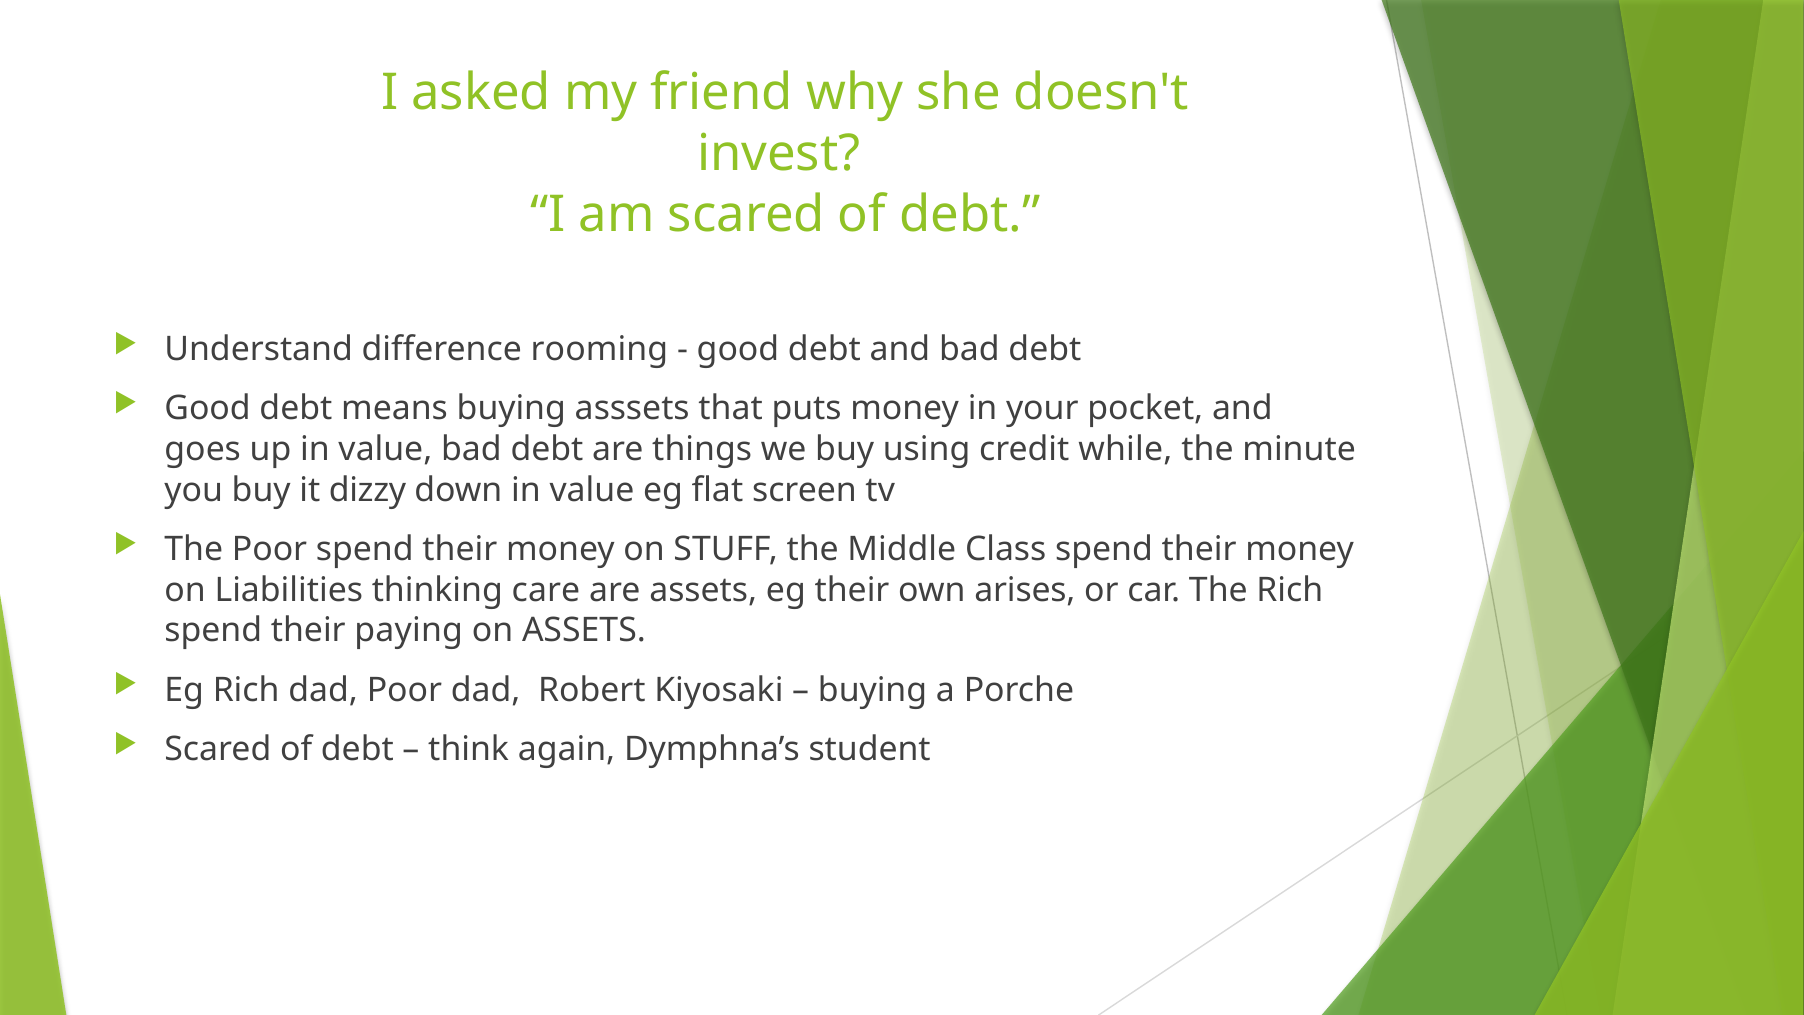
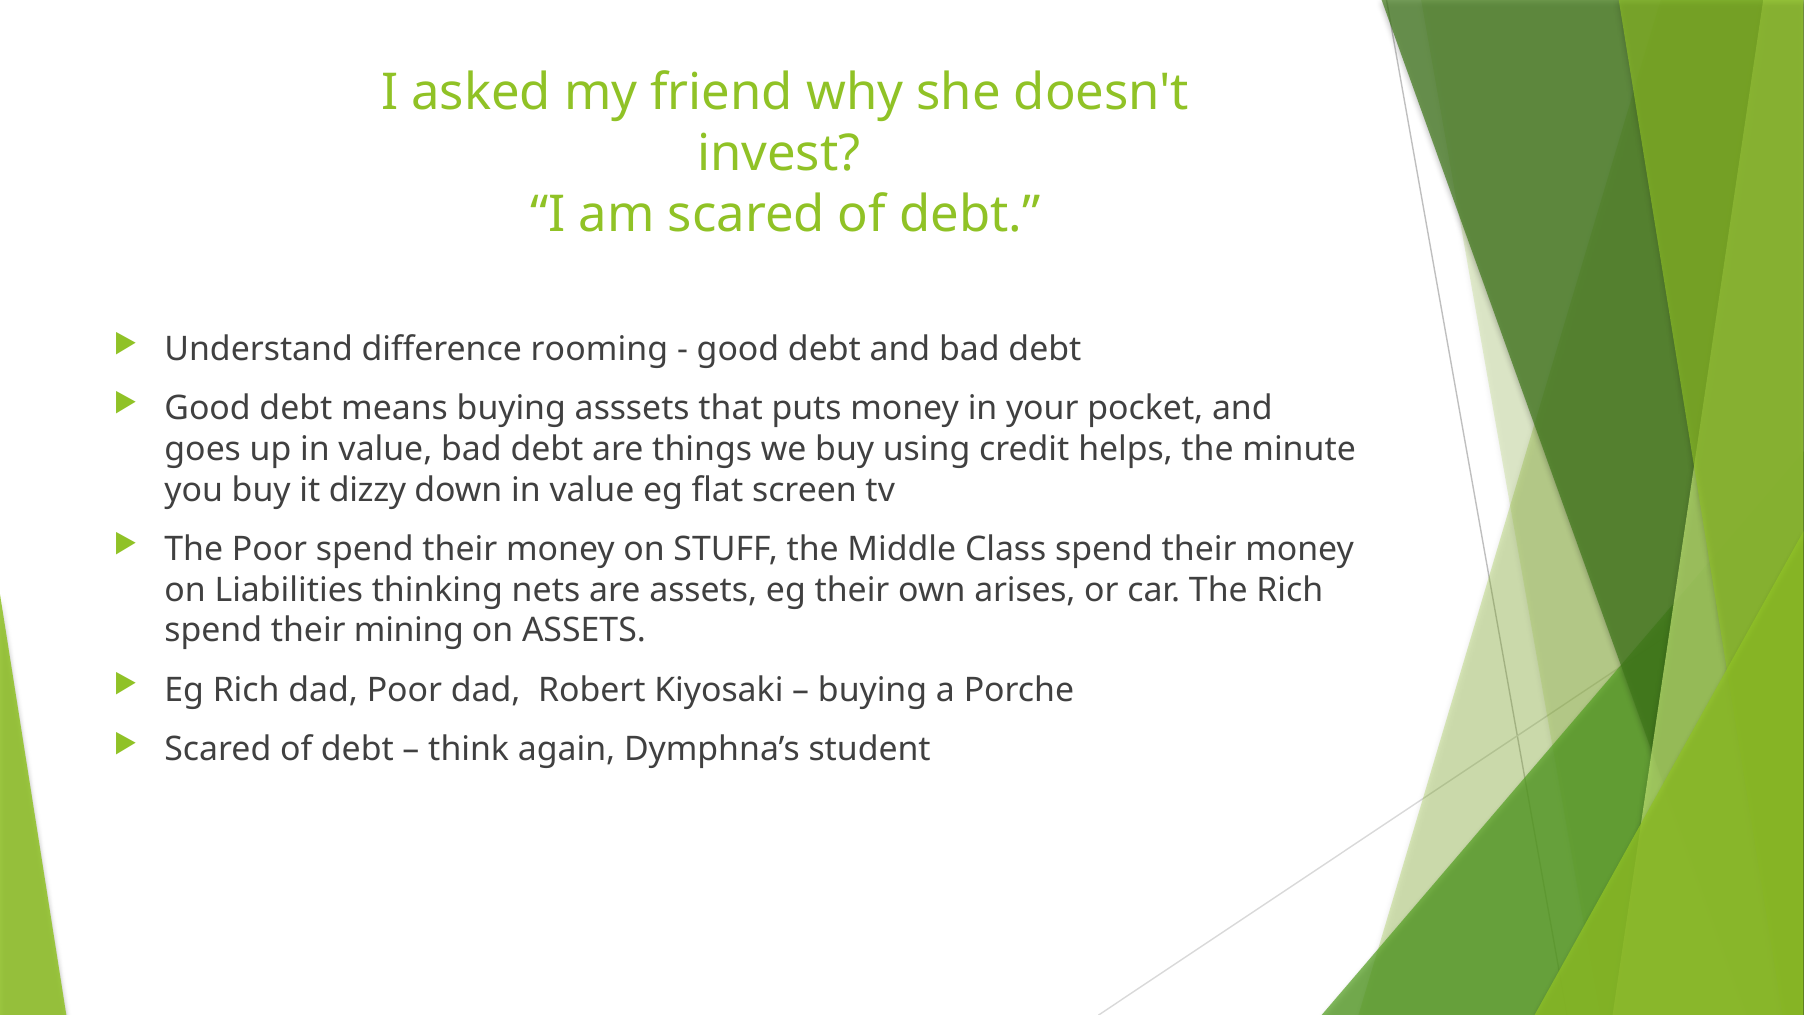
while: while -> helps
care: care -> nets
paying: paying -> mining
